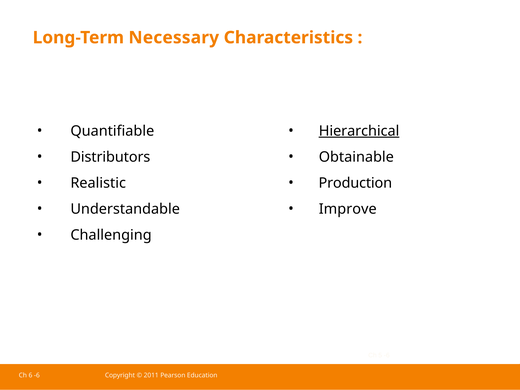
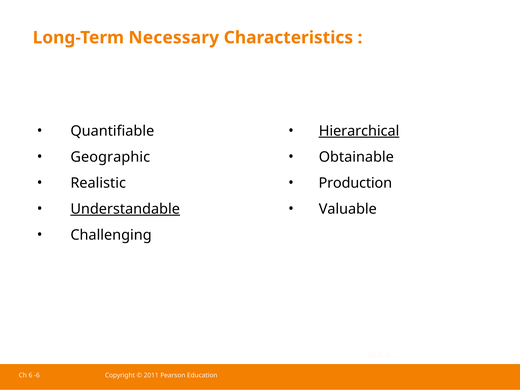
Distributors: Distributors -> Geographic
Understandable underline: none -> present
Improve: Improve -> Valuable
